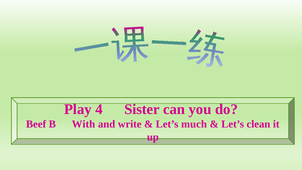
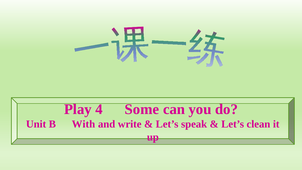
Sister: Sister -> Some
Beef: Beef -> Unit
much: much -> speak
